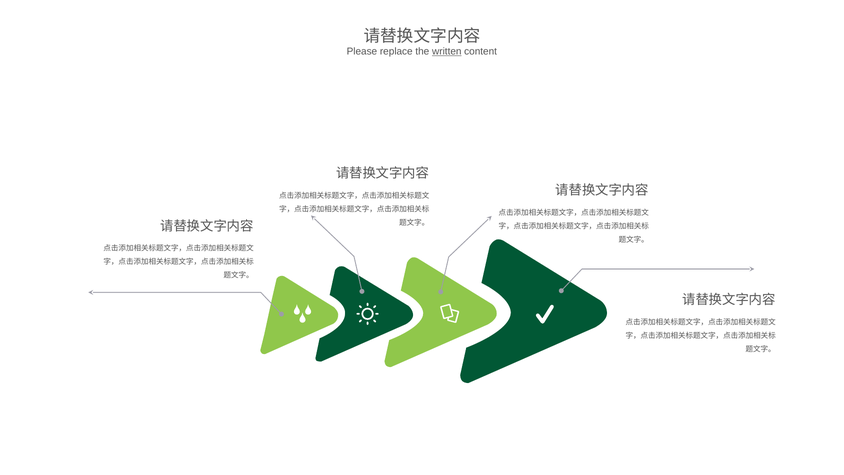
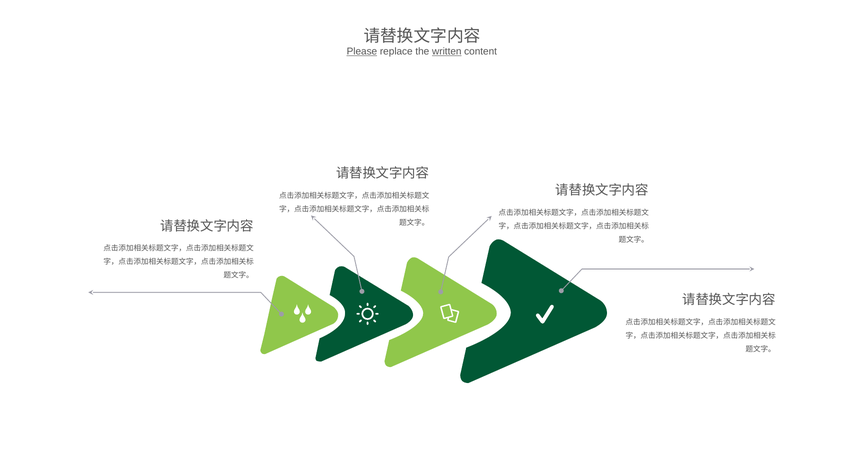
Please underline: none -> present
